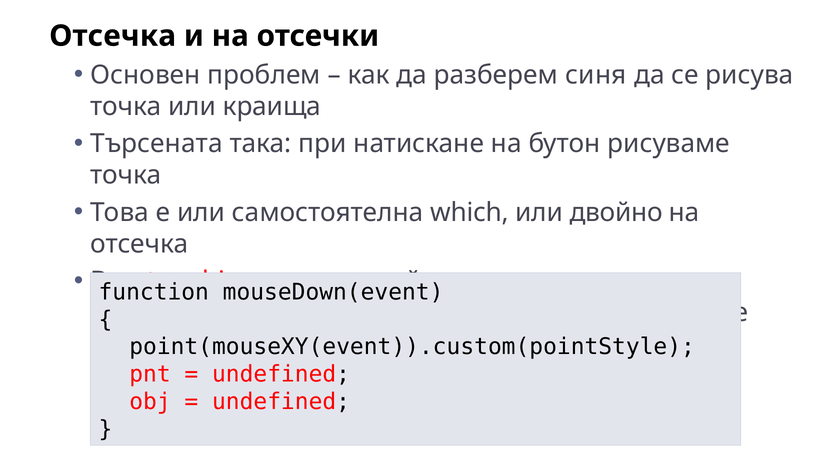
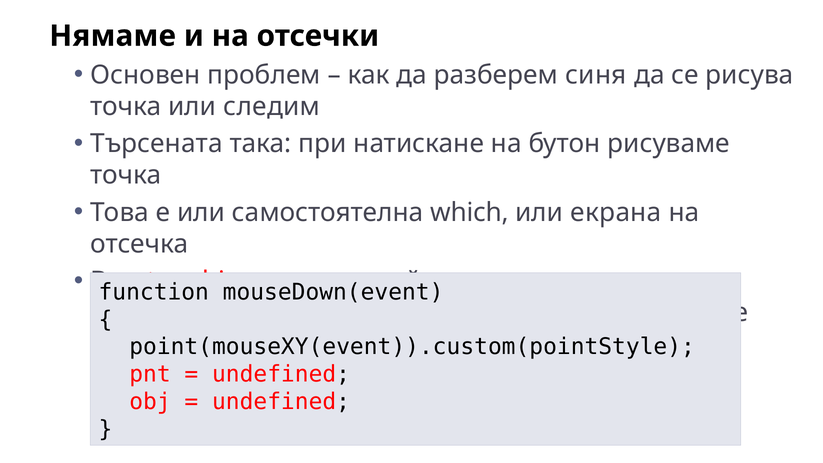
Отсечка at (113, 36): Отсечка -> Нямаме
краища: краища -> следим
двойно: двойно -> екрана
